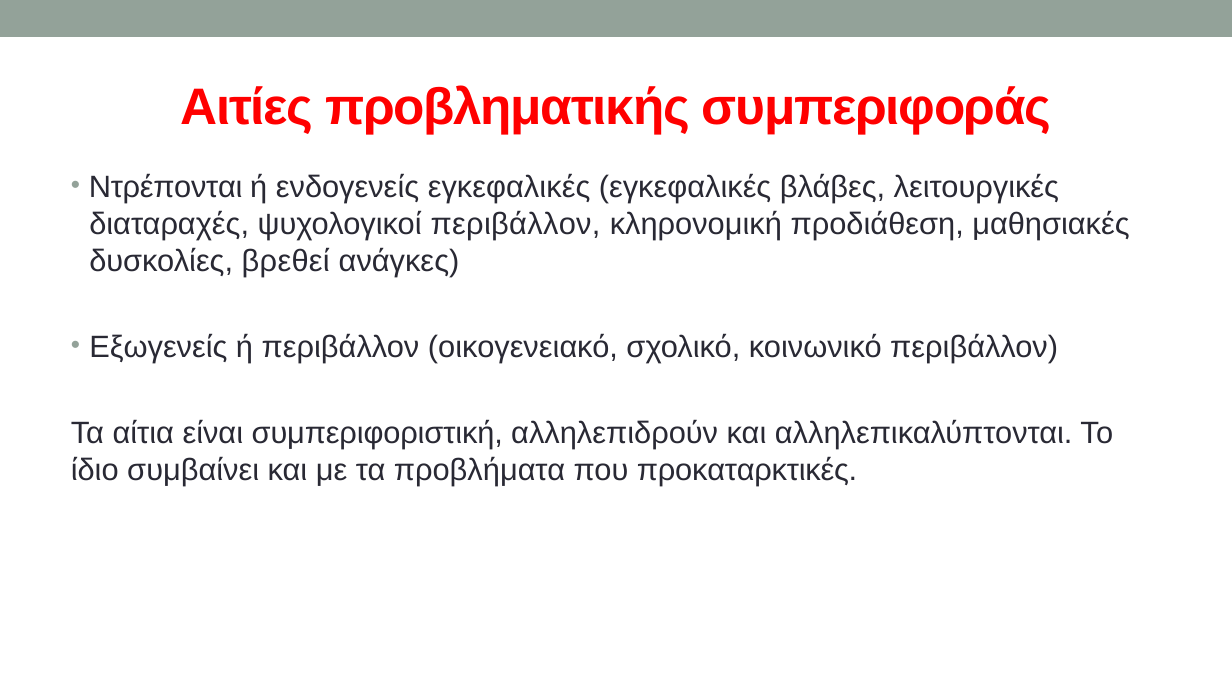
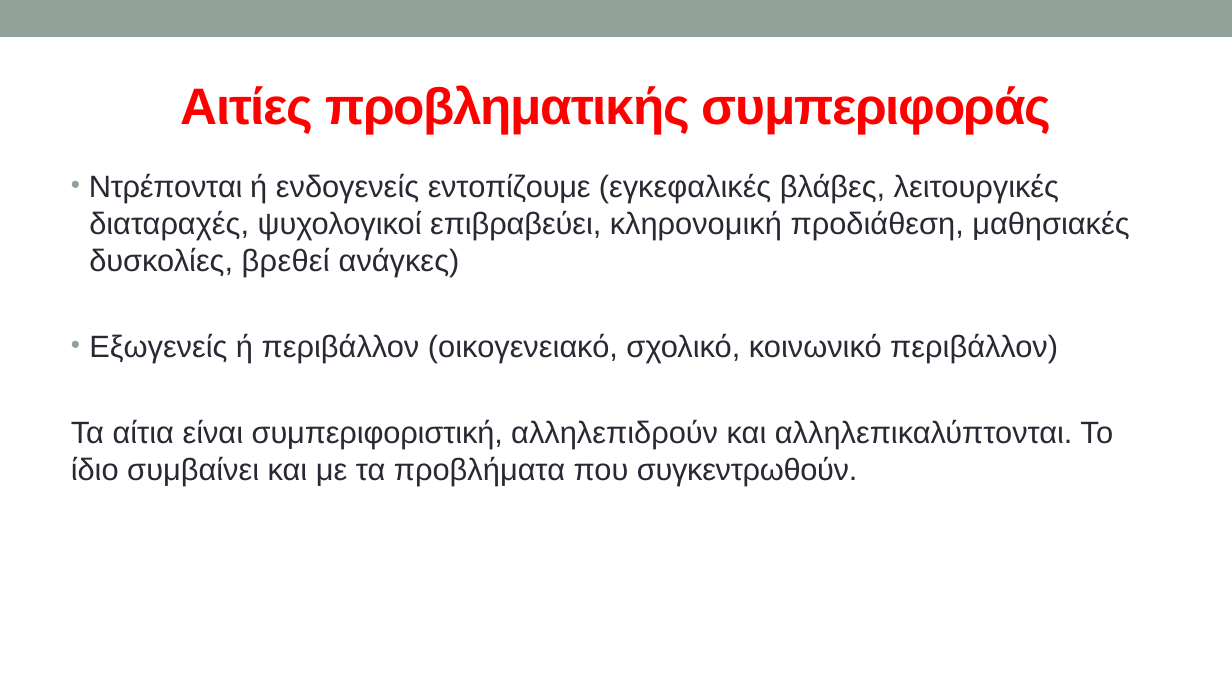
ενδογενείς εγκεφαλικές: εγκεφαλικές -> εντοπίζουμε
ψυχολογικοί περιβάλλον: περιβάλλον -> επιβραβεύει
προκαταρκτικές: προκαταρκτικές -> συγκεντρωθούν
